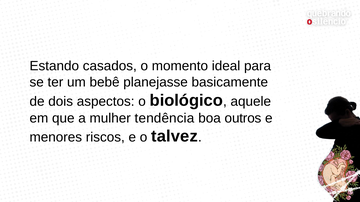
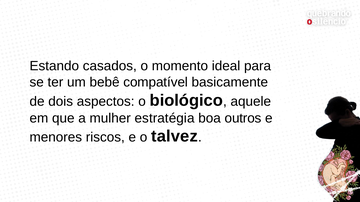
planejasse: planejasse -> compatível
tendência: tendência -> estratégia
